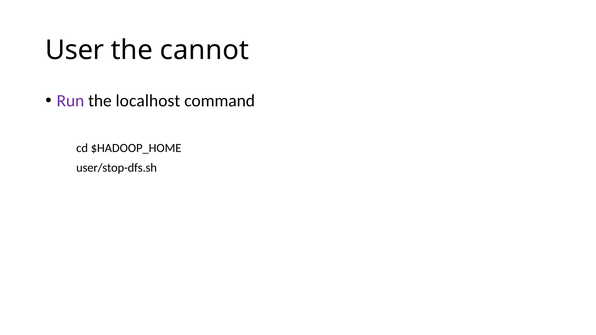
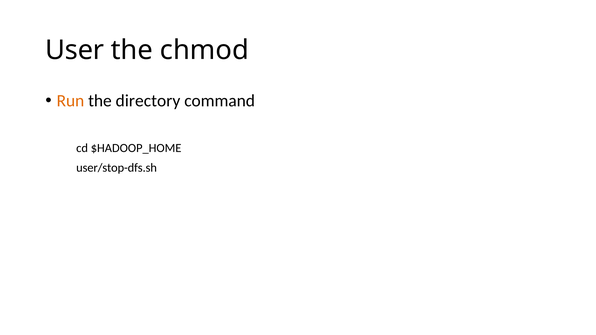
cannot: cannot -> chmod
Run colour: purple -> orange
localhost: localhost -> directory
